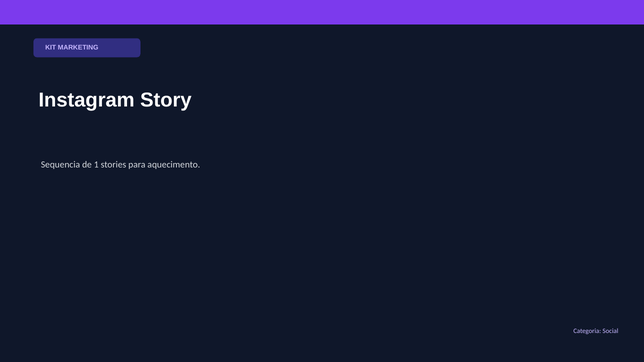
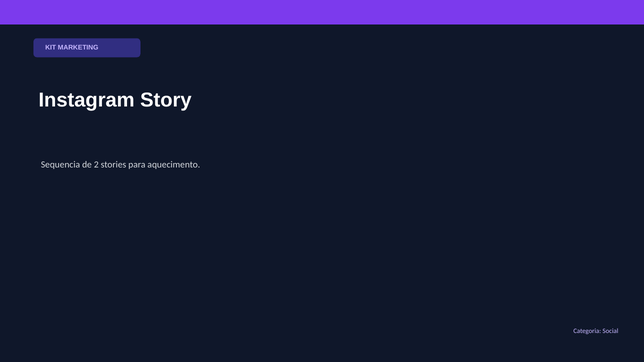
1: 1 -> 2
